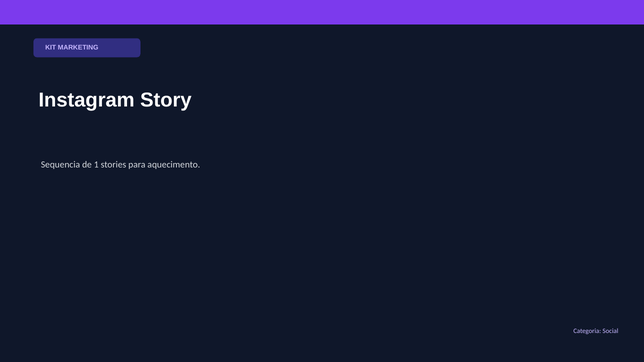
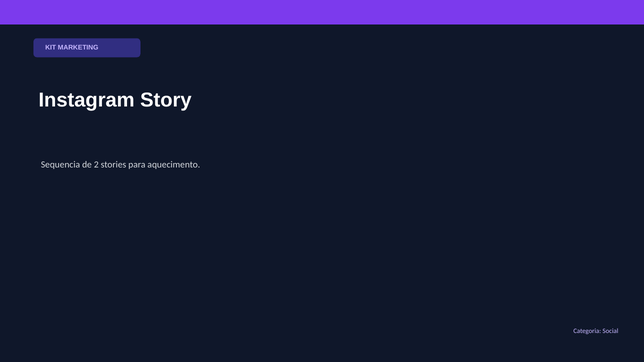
1: 1 -> 2
